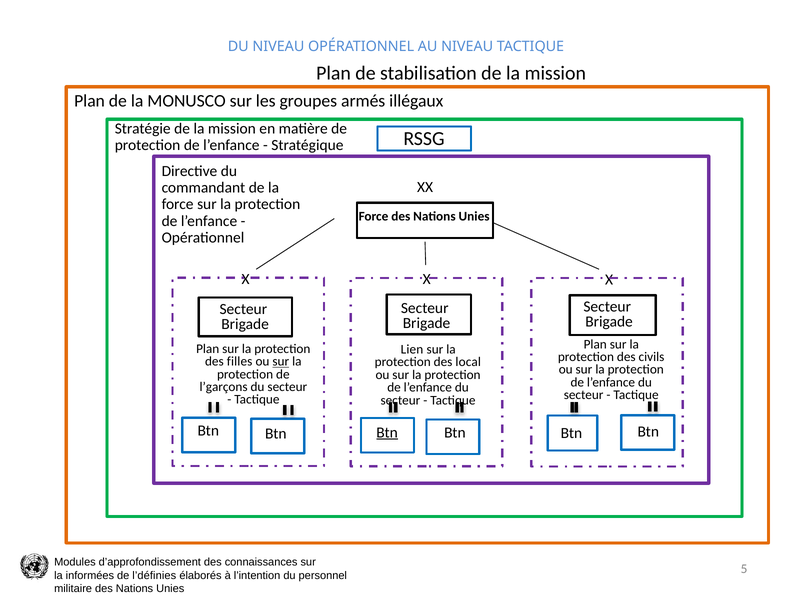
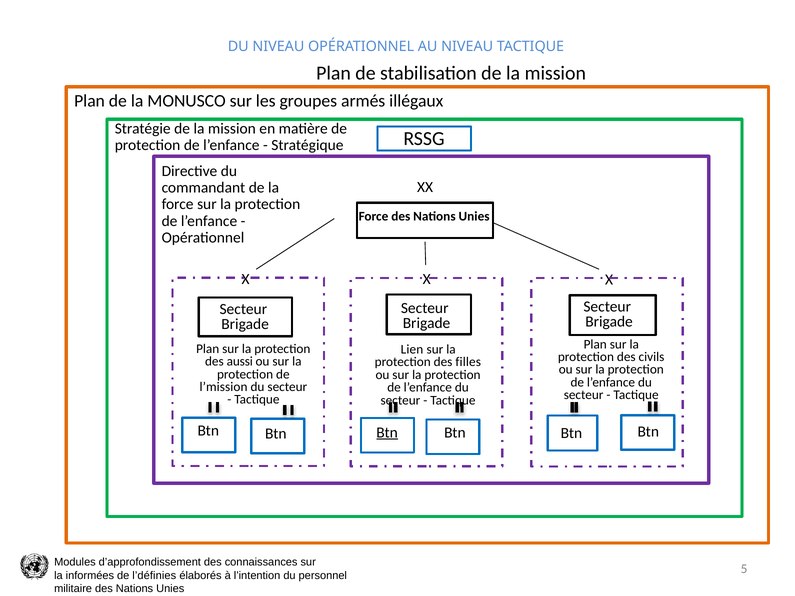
filles: filles -> aussi
sur at (281, 362) underline: present -> none
local: local -> filles
l’garçons: l’garçons -> l’mission
